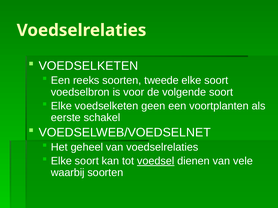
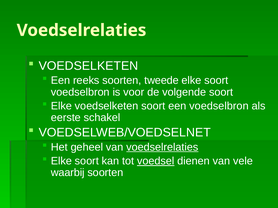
voedselketen geen: geen -> soort
een voortplanten: voortplanten -> voedselbron
voedselrelaties at (162, 147) underline: none -> present
